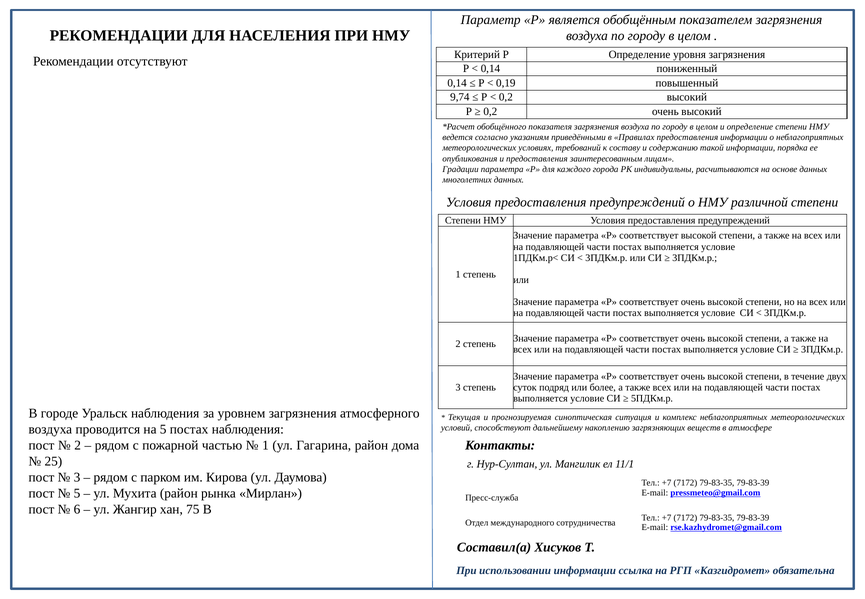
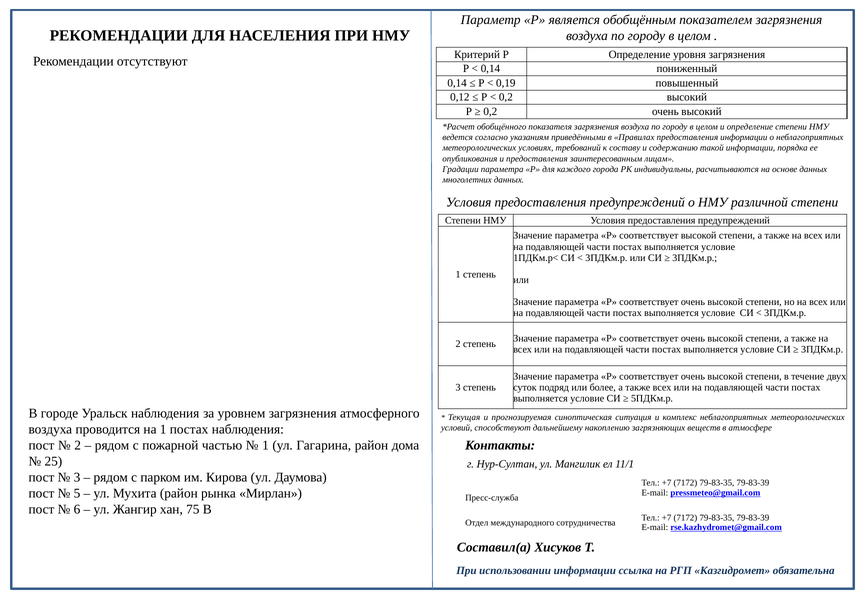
9,74: 9,74 -> 0,12
на 5: 5 -> 1
